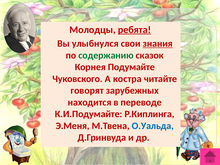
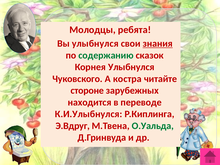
ребята underline: present -> none
Корнея Подумайте: Подумайте -> Улыбнулся
говорят: говорят -> стороне
К.И.Подумайте: К.И.Подумайте -> К.И.Улыбнулся
Э.Меня: Э.Меня -> Э.Вдруг
О.Уальда colour: blue -> green
